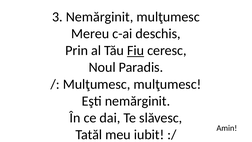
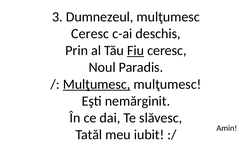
3 Nemărginit: Nemărginit -> Dumnezeul
Mereu at (90, 34): Mereu -> Ceresc
Mulţumesc at (97, 84) underline: none -> present
